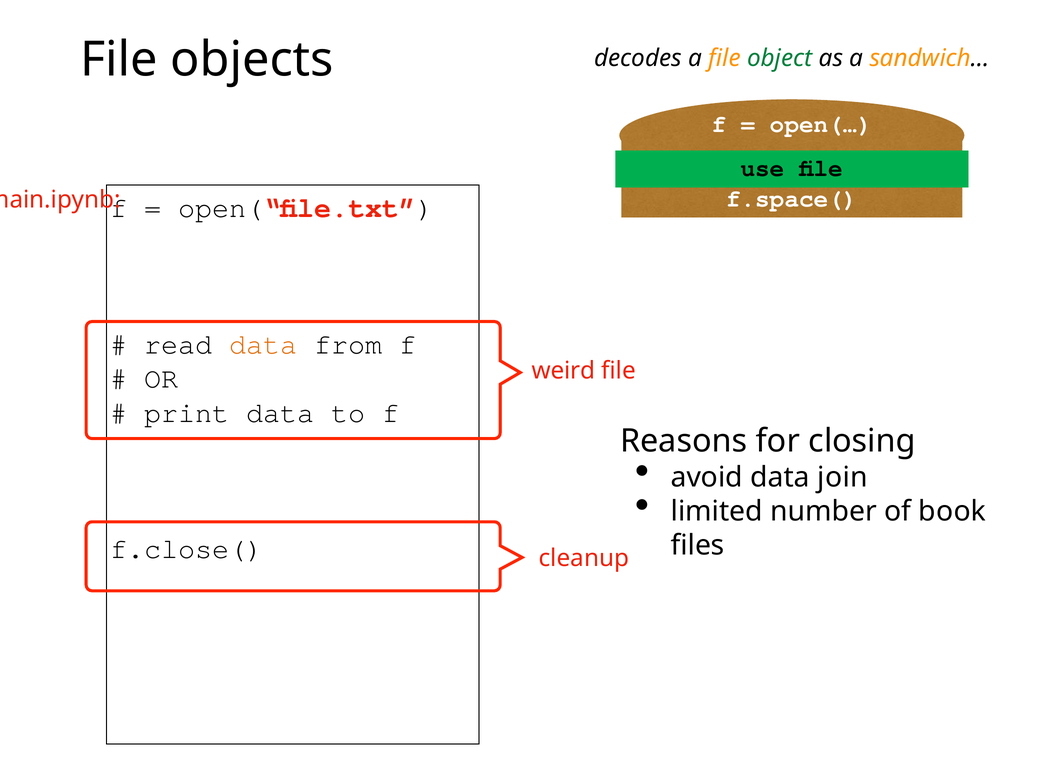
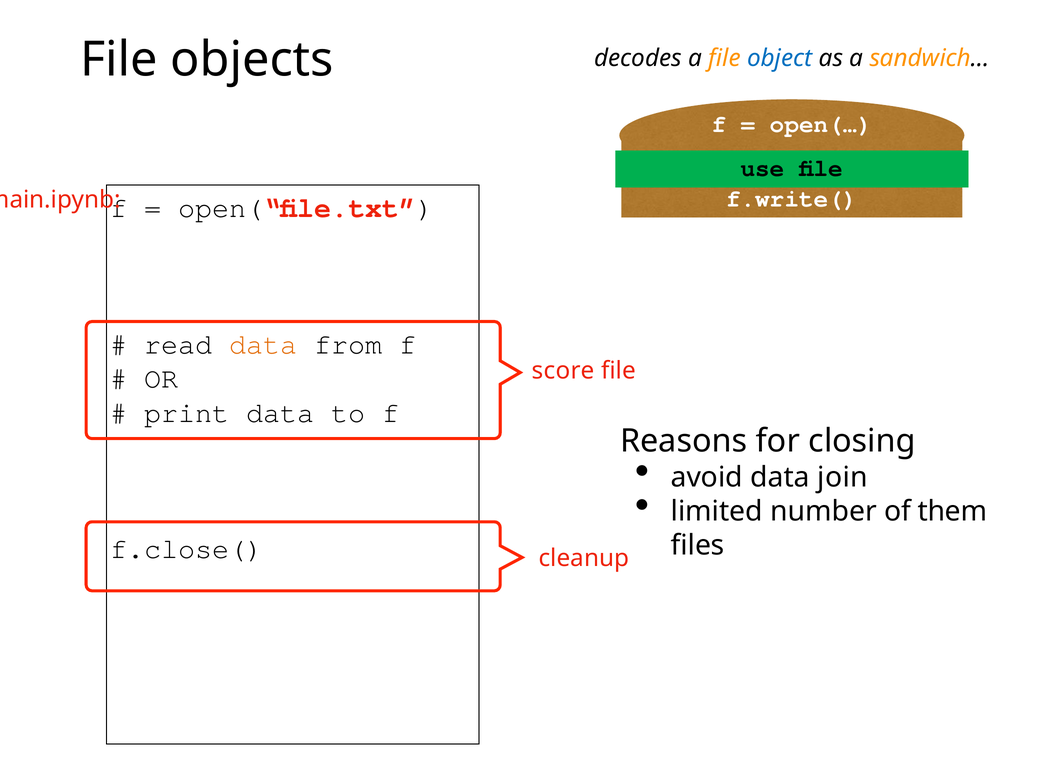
object colour: green -> blue
f.space(: f.space( -> f.write(
weird: weird -> score
book: book -> them
